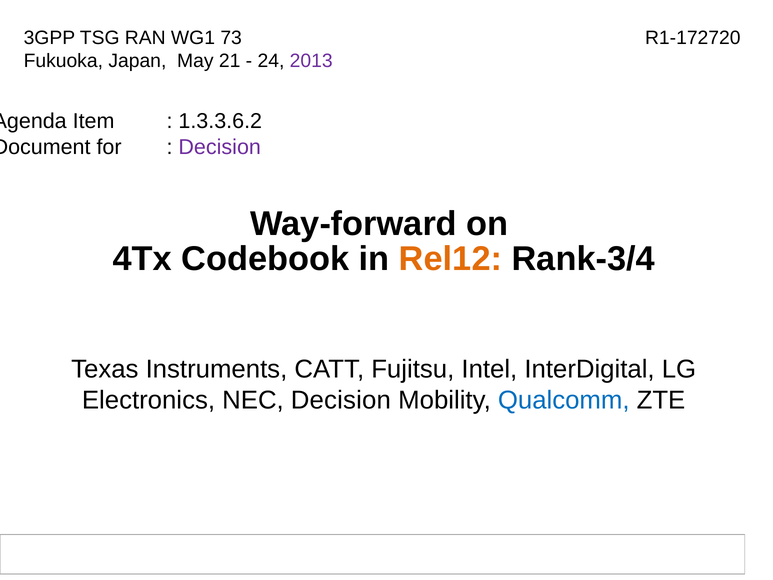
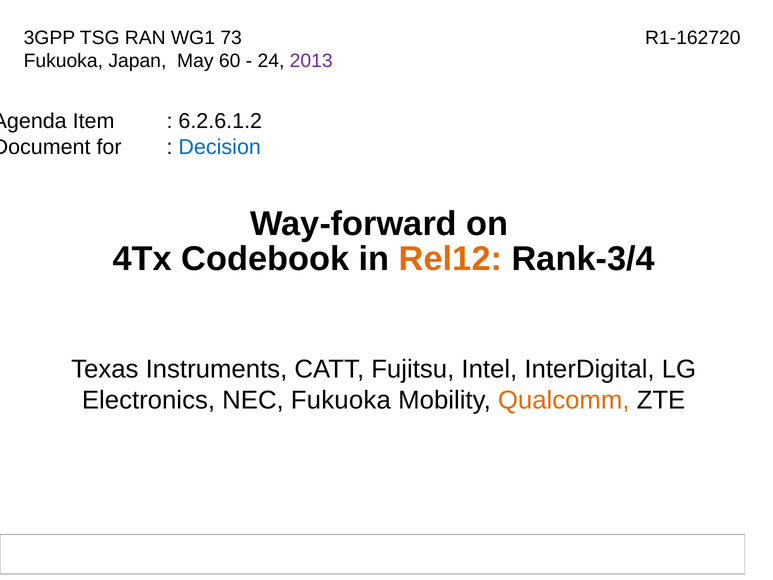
R1-172720: R1-172720 -> R1-162720
21: 21 -> 60
1.3.3.6.2: 1.3.3.6.2 -> 6.2.6.1.2
Decision at (220, 147) colour: purple -> blue
NEC Decision: Decision -> Fukuoka
Qualcomm colour: blue -> orange
